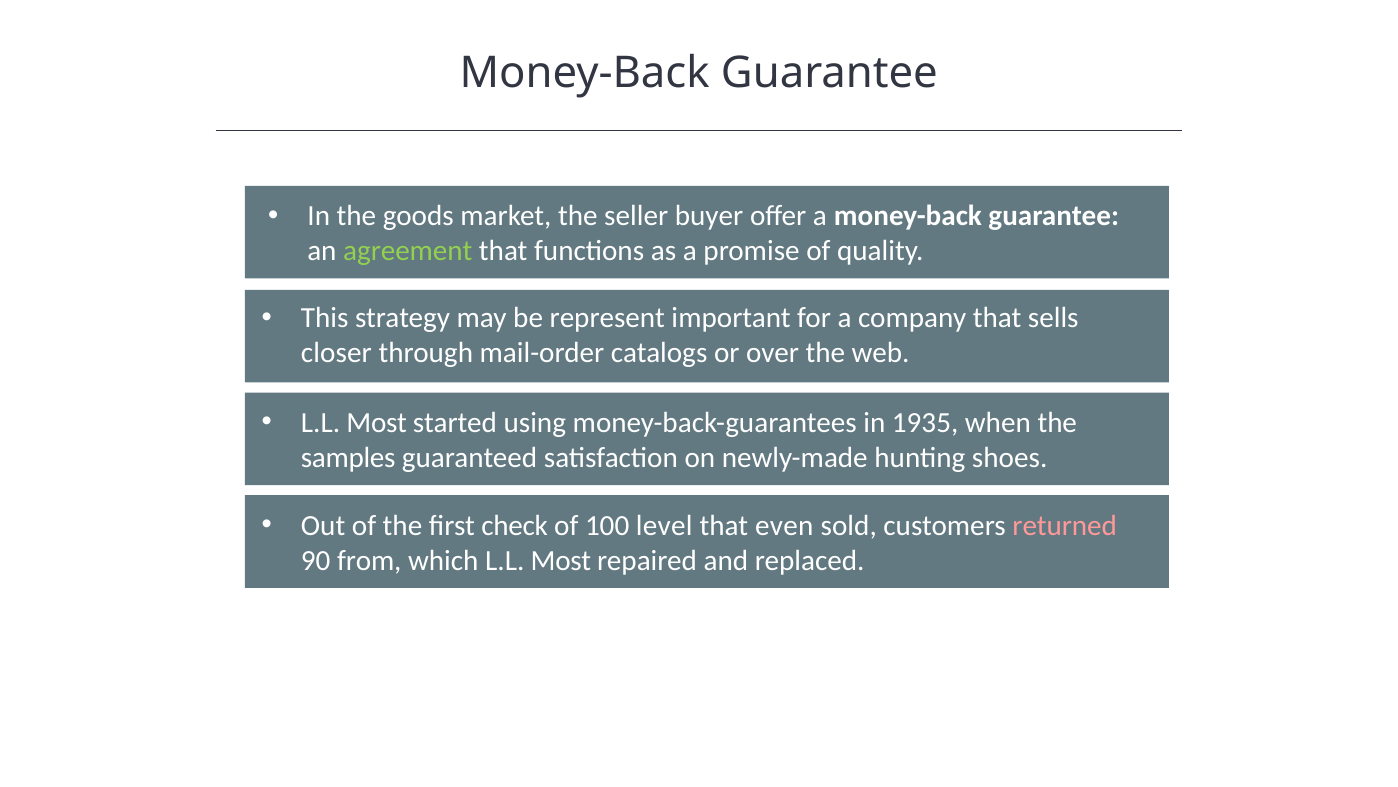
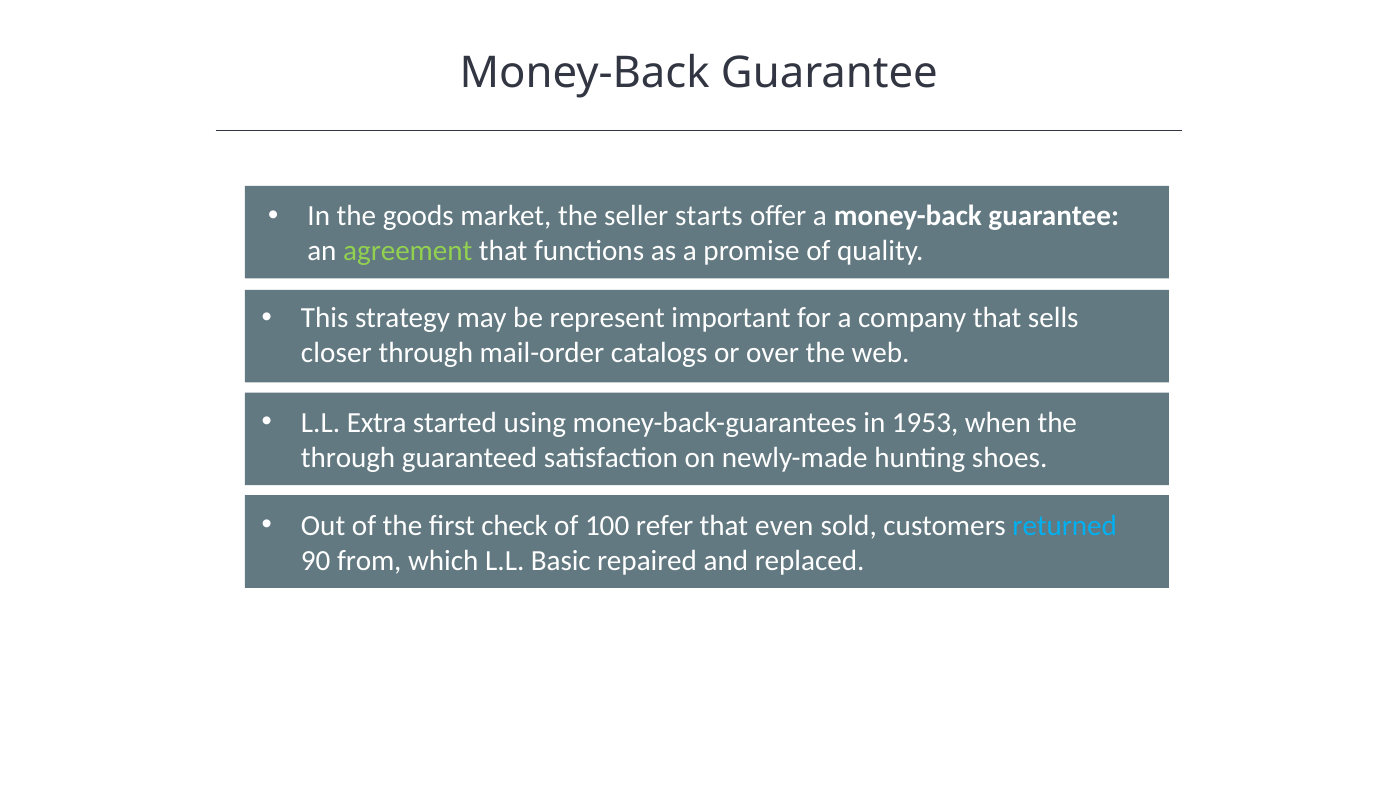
buyer: buyer -> starts
Most at (377, 423): Most -> Extra
1935: 1935 -> 1953
samples at (348, 457): samples -> through
level: level -> refer
returned colour: pink -> light blue
which L.L Most: Most -> Basic
